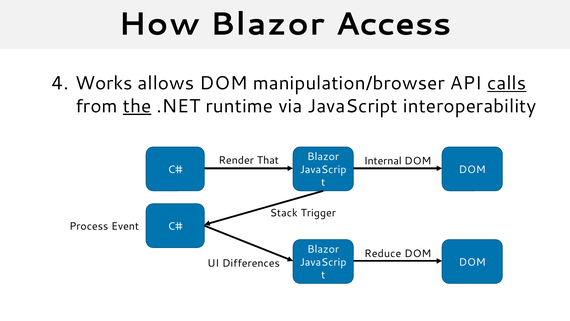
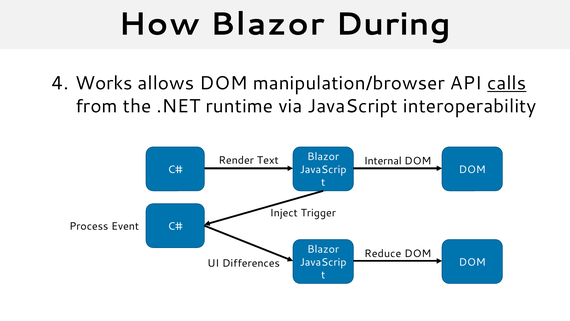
Access: Access -> During
the underline: present -> none
That: That -> Text
Stack: Stack -> Inject
